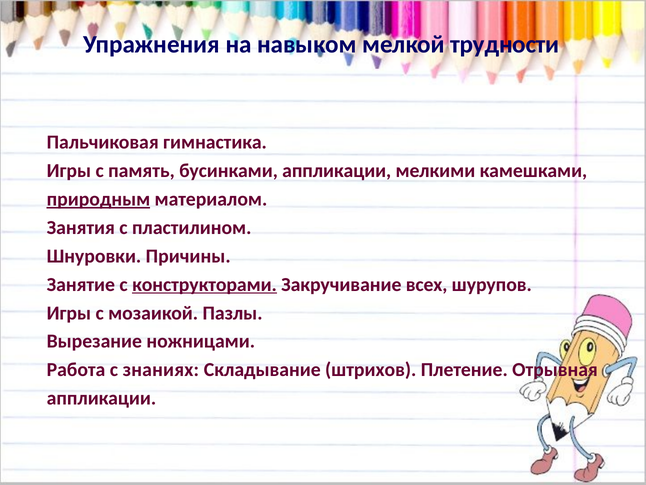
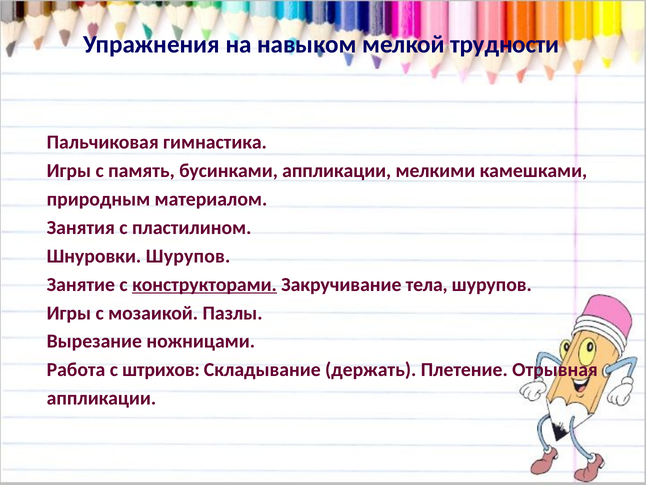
природным underline: present -> none
Шнуровки Причины: Причины -> Шурупов
всех: всех -> тела
знаниях: знаниях -> штрихов
штрихов: штрихов -> держать
